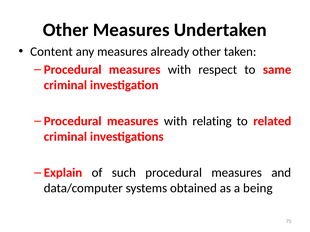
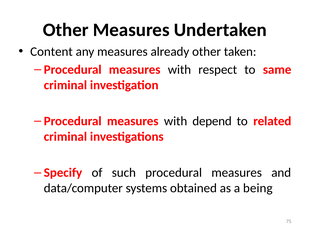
relating: relating -> depend
Explain: Explain -> Specify
